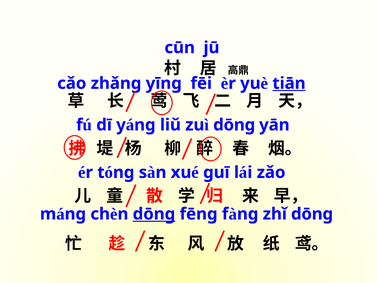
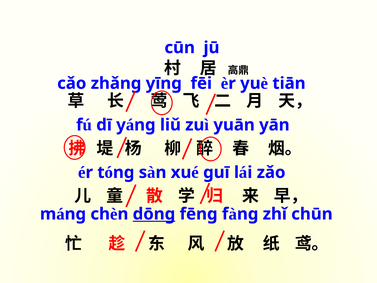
tiān underline: present -> none
dōng at (234, 125): dōng -> yuān
zhǐ dōng: dōng -> chūn
